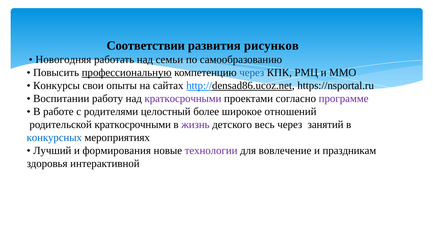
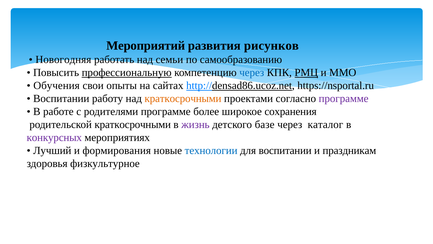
Соответствии: Соответствии -> Мероприятий
РМЦ underline: none -> present
Конкурсы: Конкурсы -> Обучения
краткосрочными at (183, 98) colour: purple -> orange
родителями целостный: целостный -> программе
отношений: отношений -> сохранения
весь: весь -> базе
занятий: занятий -> каталог
конкурсных colour: blue -> purple
технологии colour: purple -> blue
для вовлечение: вовлечение -> воспитании
интерактивной: интерактивной -> физкультурное
